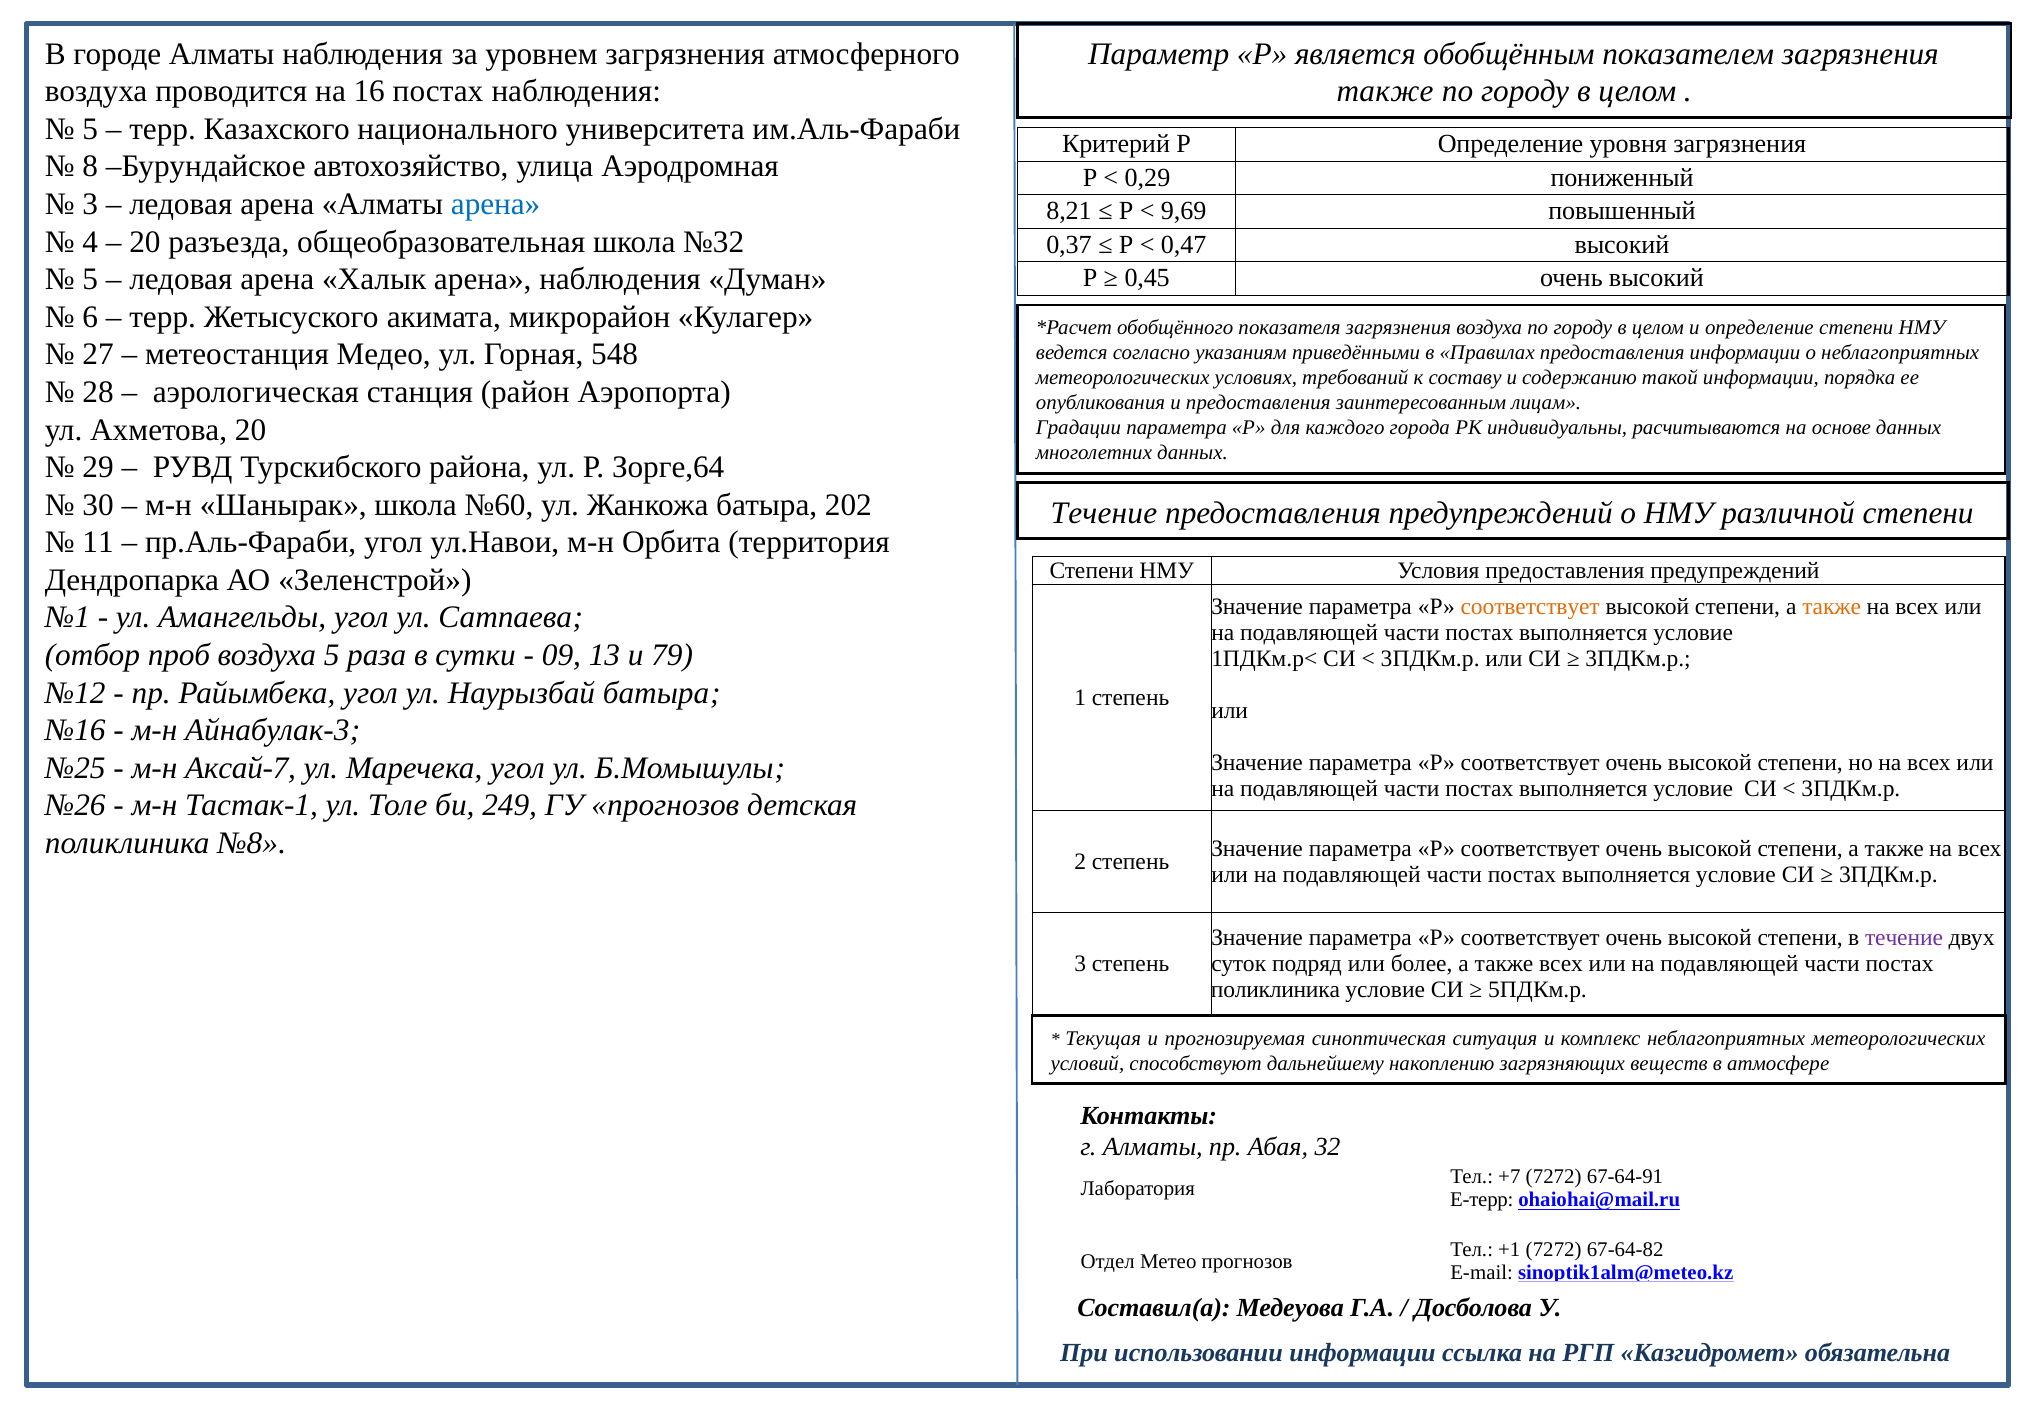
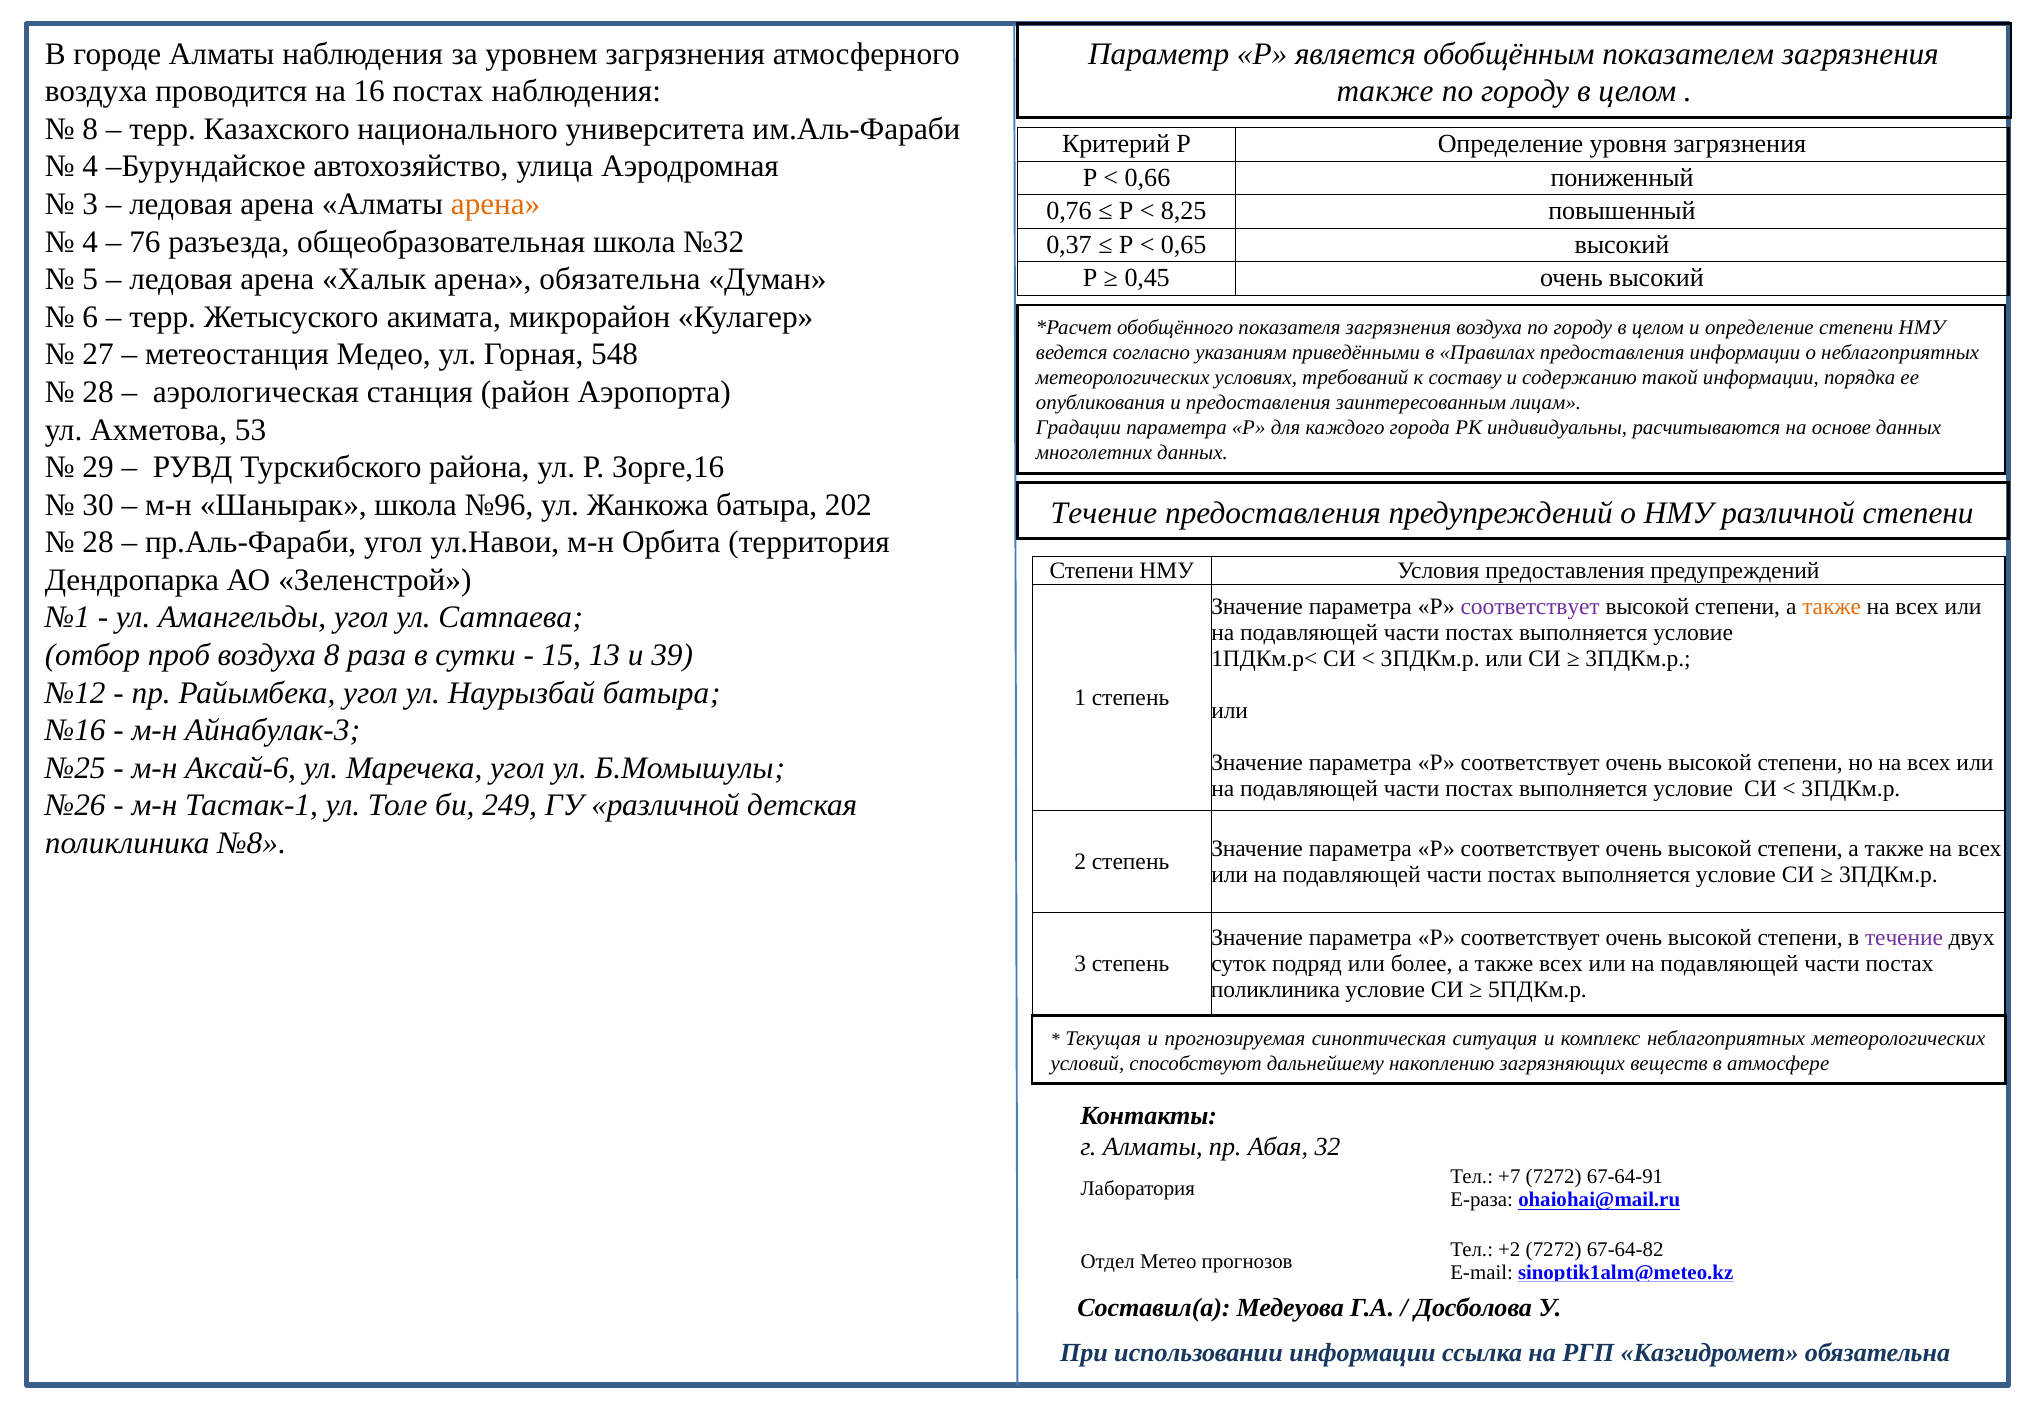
5 at (90, 129): 5 -> 8
8 at (90, 167): 8 -> 4
0,29: 0,29 -> 0,66
арена at (496, 204) colour: blue -> orange
8,21: 8,21 -> 0,76
9,69: 9,69 -> 8,25
20 at (145, 242): 20 -> 76
0,47: 0,47 -> 0,65
арена наблюдения: наблюдения -> обязательна
Ахметова 20: 20 -> 53
Зорге,64: Зорге,64 -> Зорге,16
№60: №60 -> №96
11 at (98, 542): 11 -> 28
соответствует at (1530, 607) colour: orange -> purple
воздуха 5: 5 -> 8
09: 09 -> 15
79: 79 -> 39
Аксай-7: Аксай-7 -> Аксай-6
ГУ прогнозов: прогнозов -> различной
E-терр: E-терр -> E-раза
+1: +1 -> +2
